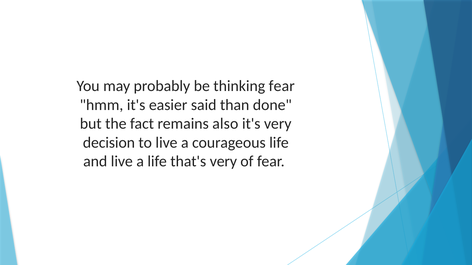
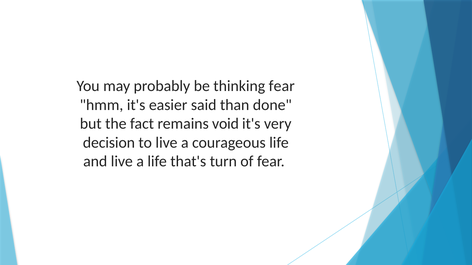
also: also -> void
that's very: very -> turn
